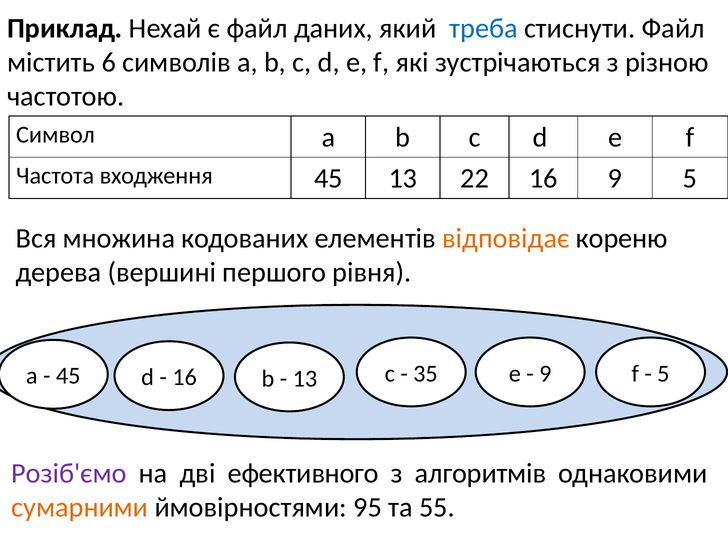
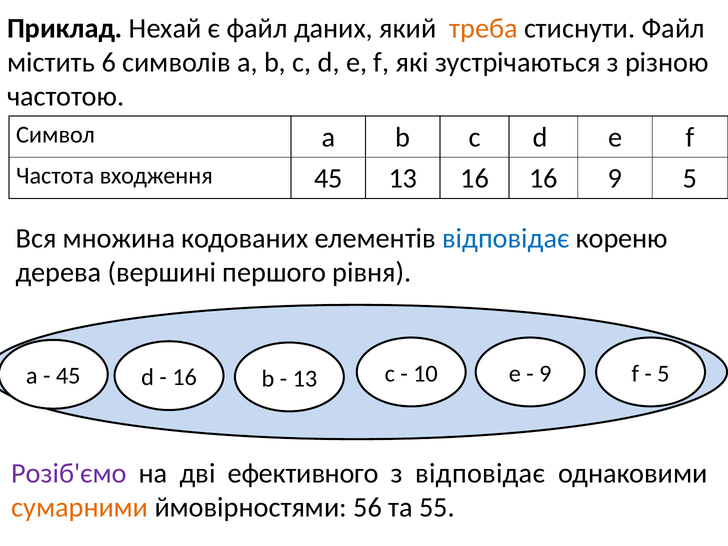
треба colour: blue -> orange
13 22: 22 -> 16
відповідає at (506, 238) colour: orange -> blue
35: 35 -> 10
з алгоритмів: алгоритмів -> відповідає
95: 95 -> 56
